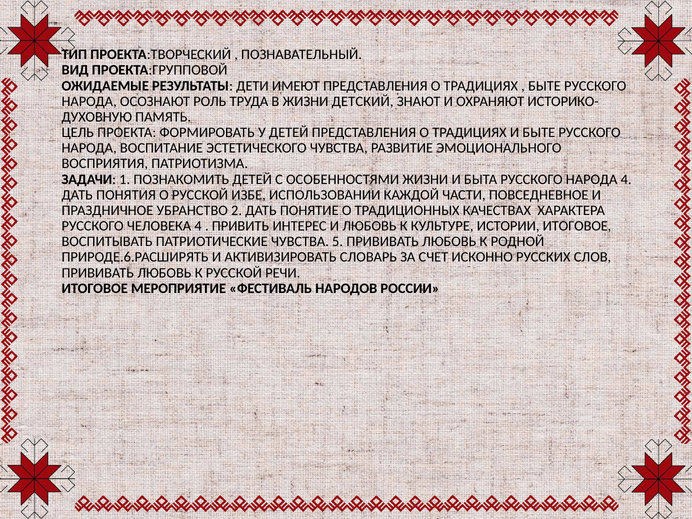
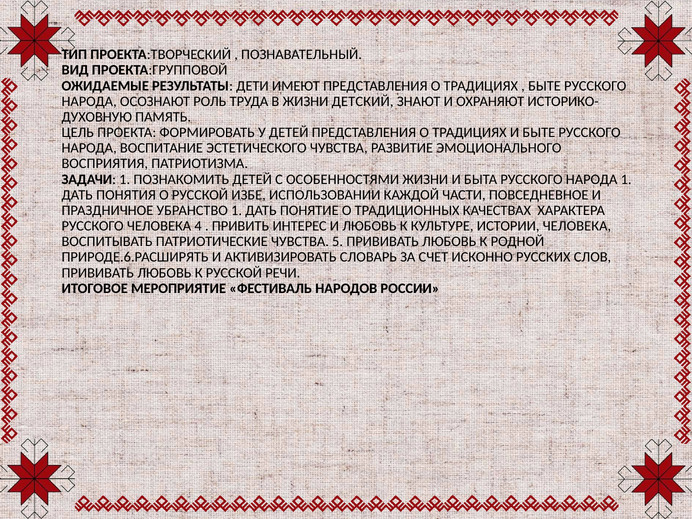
НАРОДА 4: 4 -> 1
УБРАНСТВО 2: 2 -> 1
ИСТОРИИ ИТОГОВОЕ: ИТОГОВОЕ -> ЧЕЛОВЕКА
